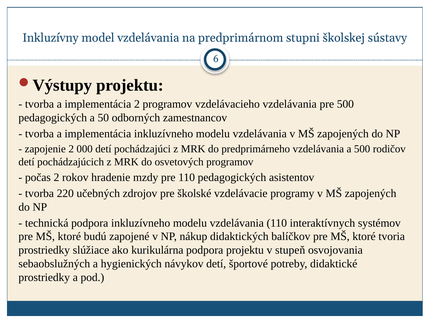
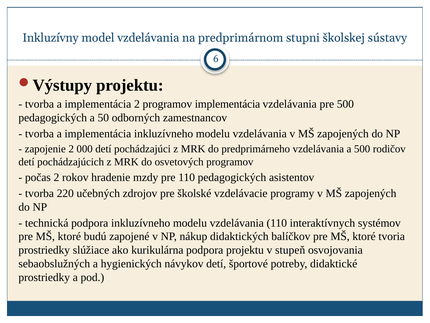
programov vzdelávacieho: vzdelávacieho -> implementácia
